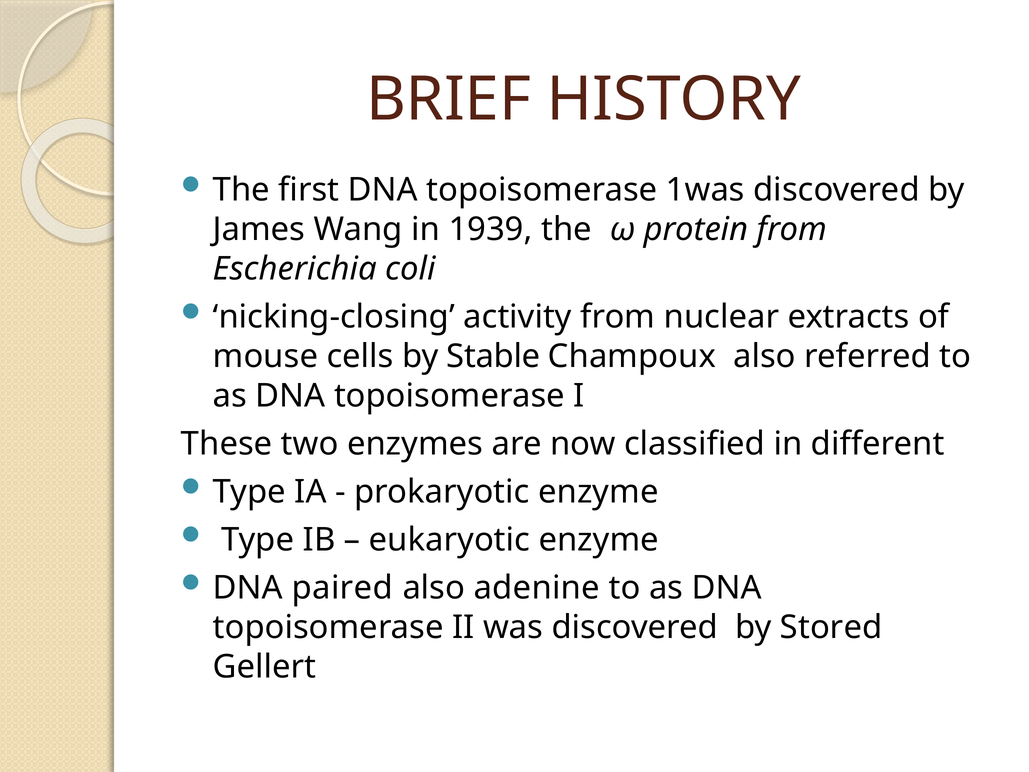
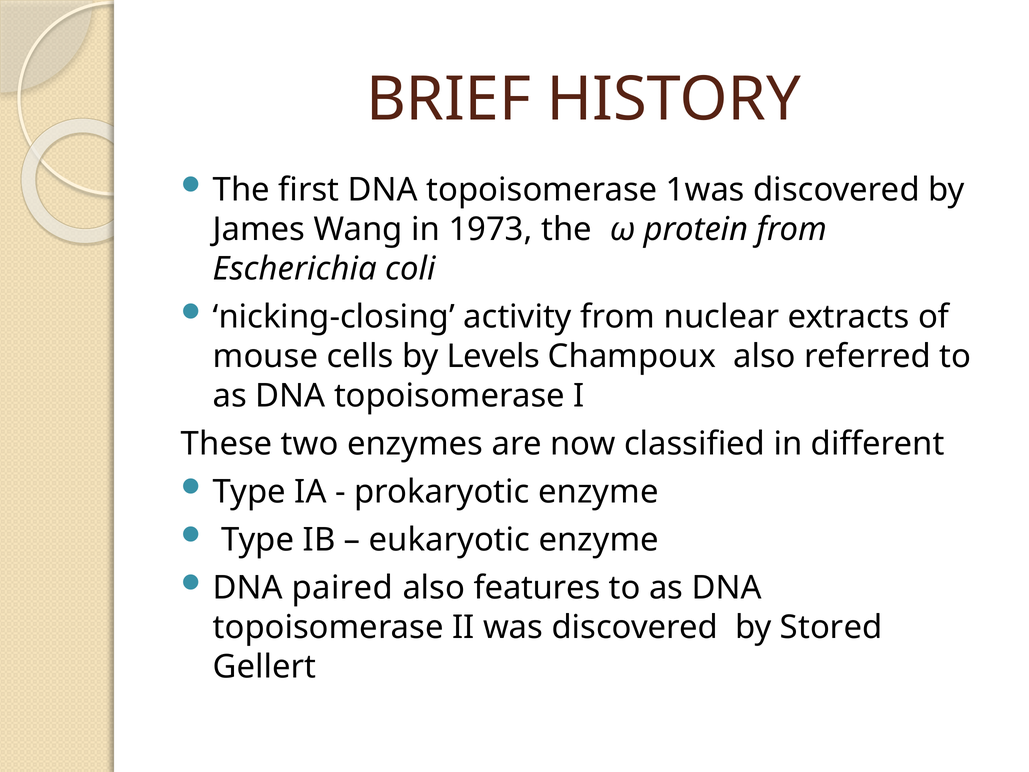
1939: 1939 -> 1973
Stable: Stable -> Levels
adenine: adenine -> features
